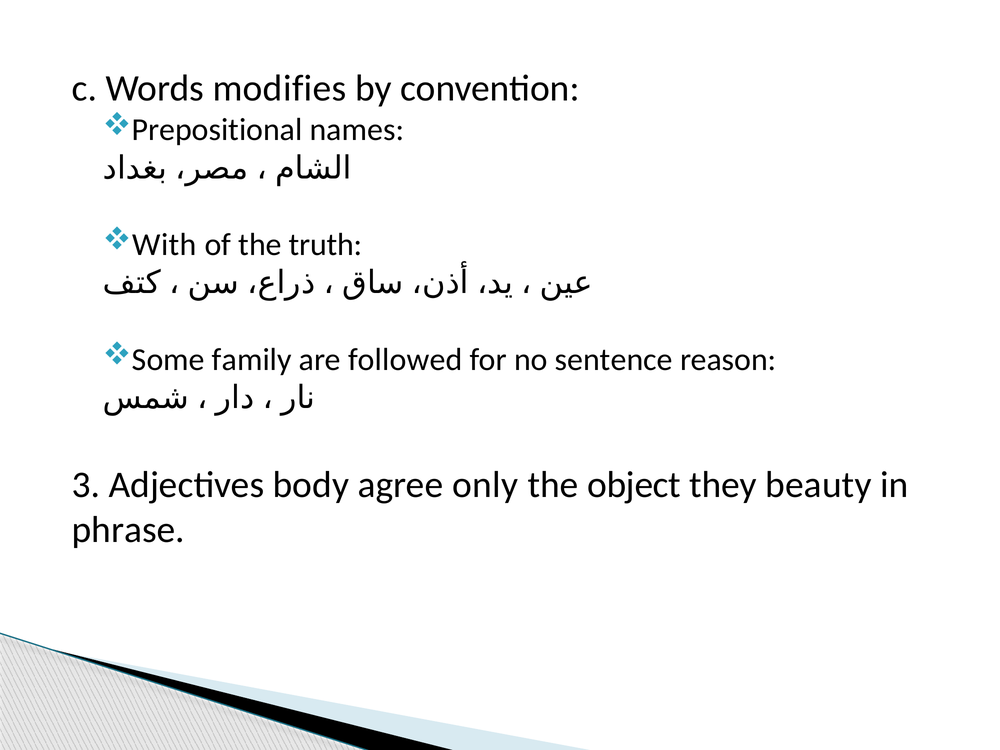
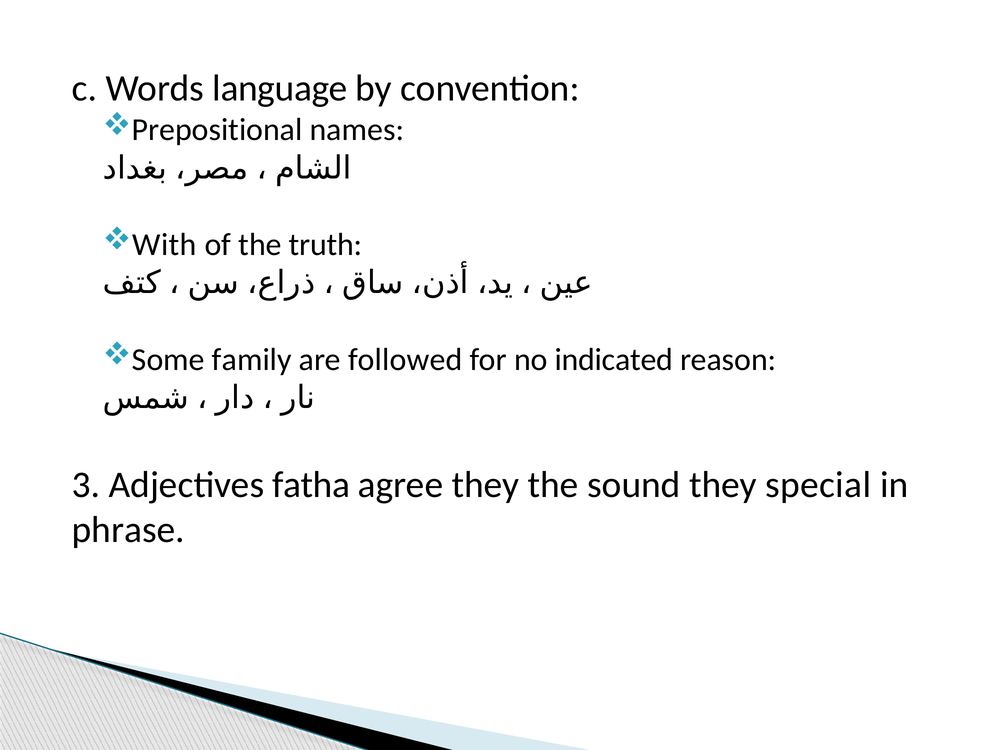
modifies: modifies -> language
sentence: sentence -> indicated
body: body -> fatha
agree only: only -> they
object: object -> sound
beauty: beauty -> special
